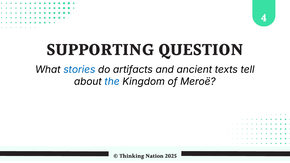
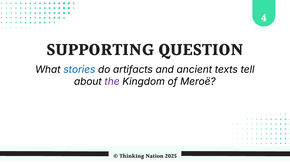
the colour: blue -> purple
